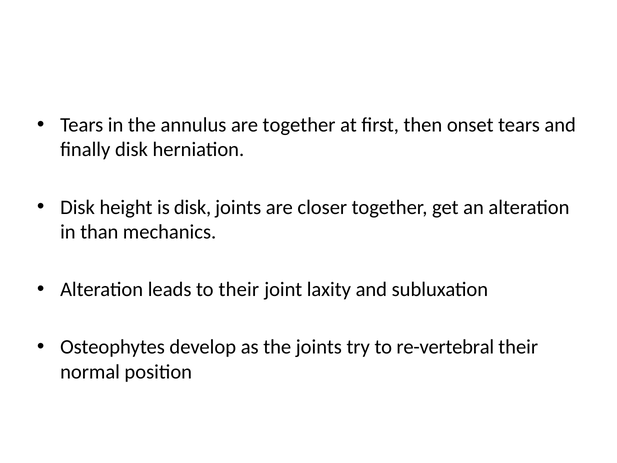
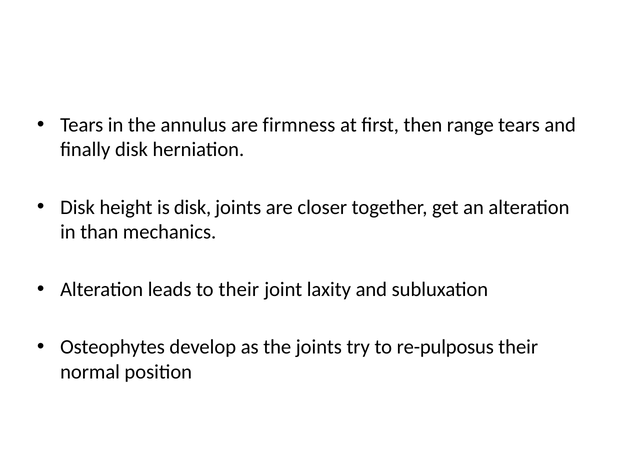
are together: together -> firmness
onset: onset -> range
re-vertebral: re-vertebral -> re-pulposus
